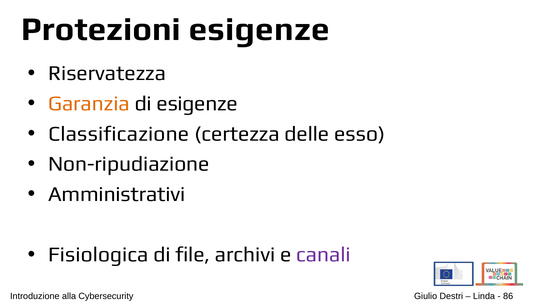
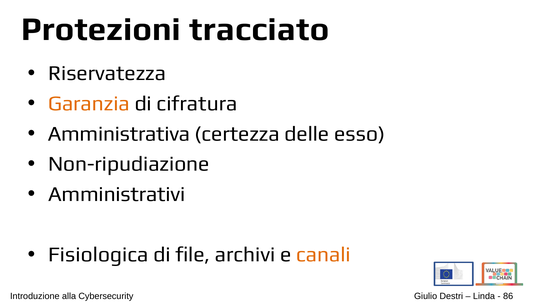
Protezioni esigenze: esigenze -> tracciato
di esigenze: esigenze -> cifratura
Classificazione: Classificazione -> Amministrativa
canali colour: purple -> orange
